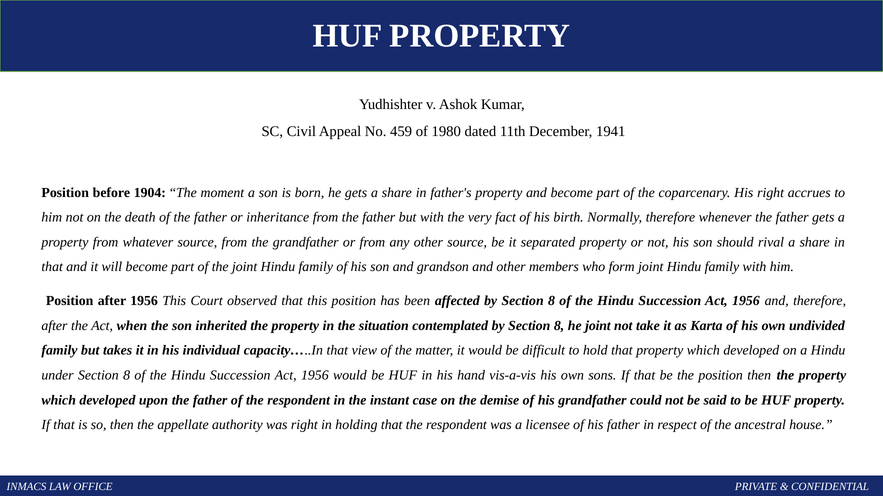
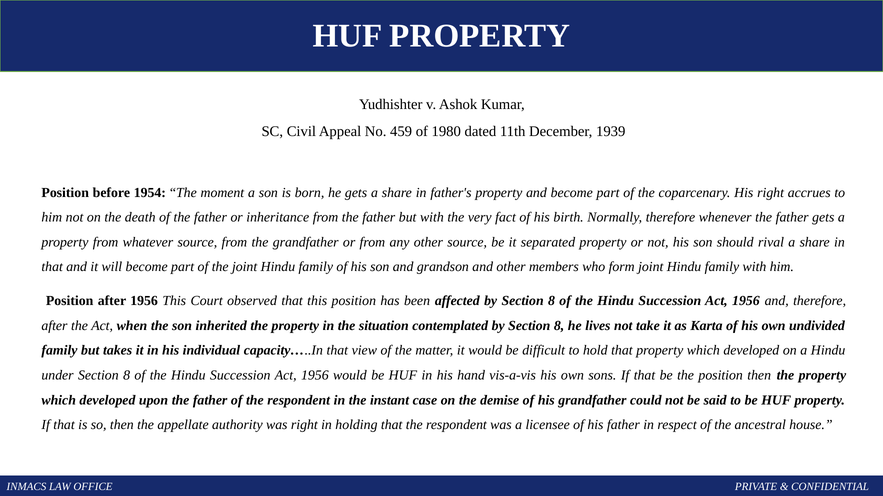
1941: 1941 -> 1939
1904: 1904 -> 1954
he joint: joint -> lives
